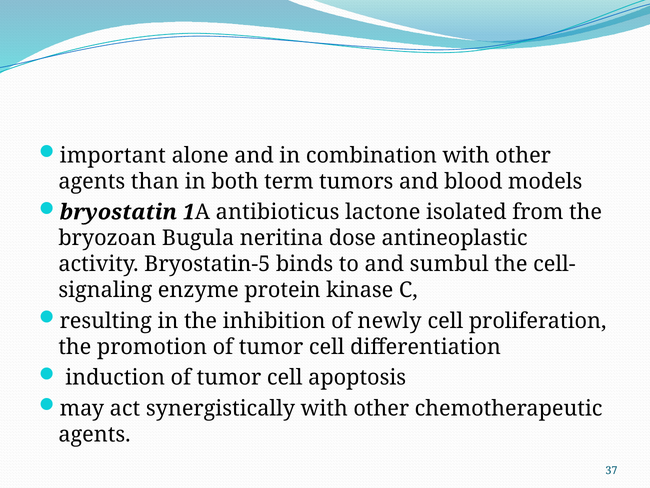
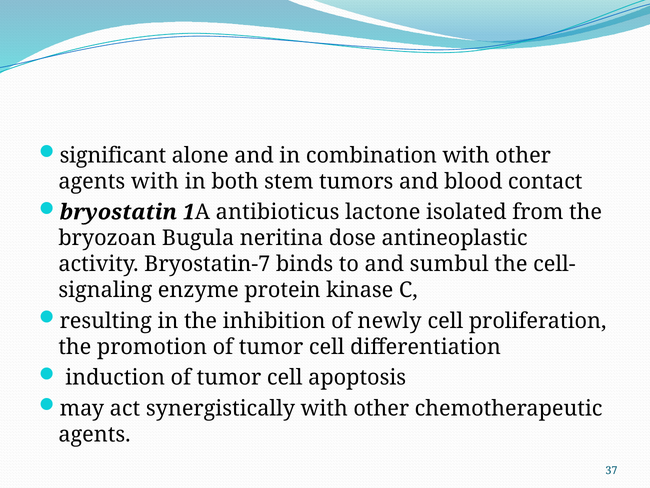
important: important -> significant
agents than: than -> with
term: term -> stem
models: models -> contact
Bryostatin-5: Bryostatin-5 -> Bryostatin-7
